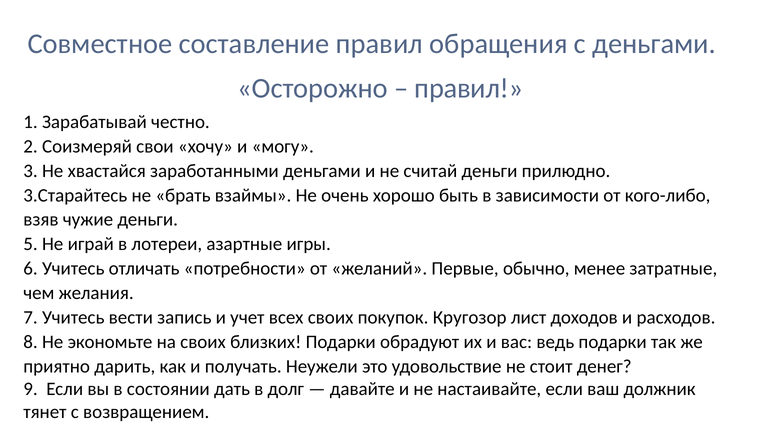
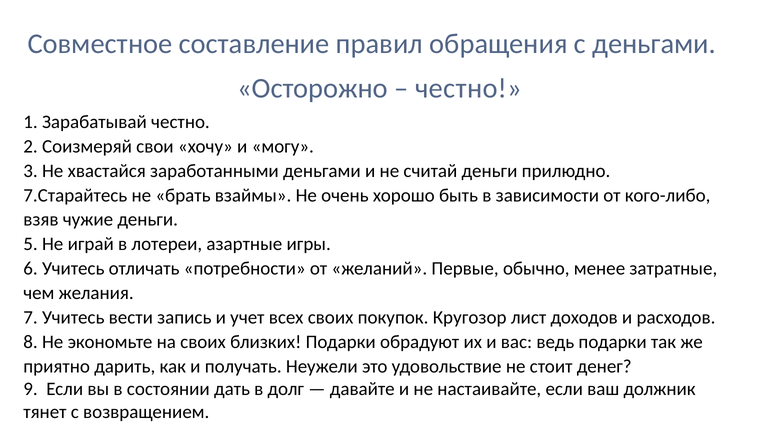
правил at (469, 88): правил -> честно
3.Старайтесь: 3.Старайтесь -> 7.Старайтесь
